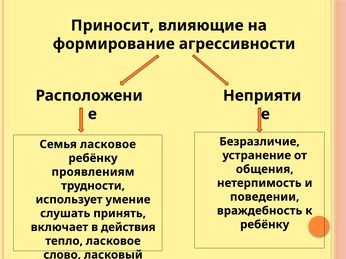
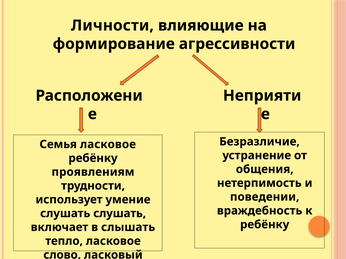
Приносит: Приносит -> Личности
слушать принять: принять -> слушать
действия: действия -> слышать
